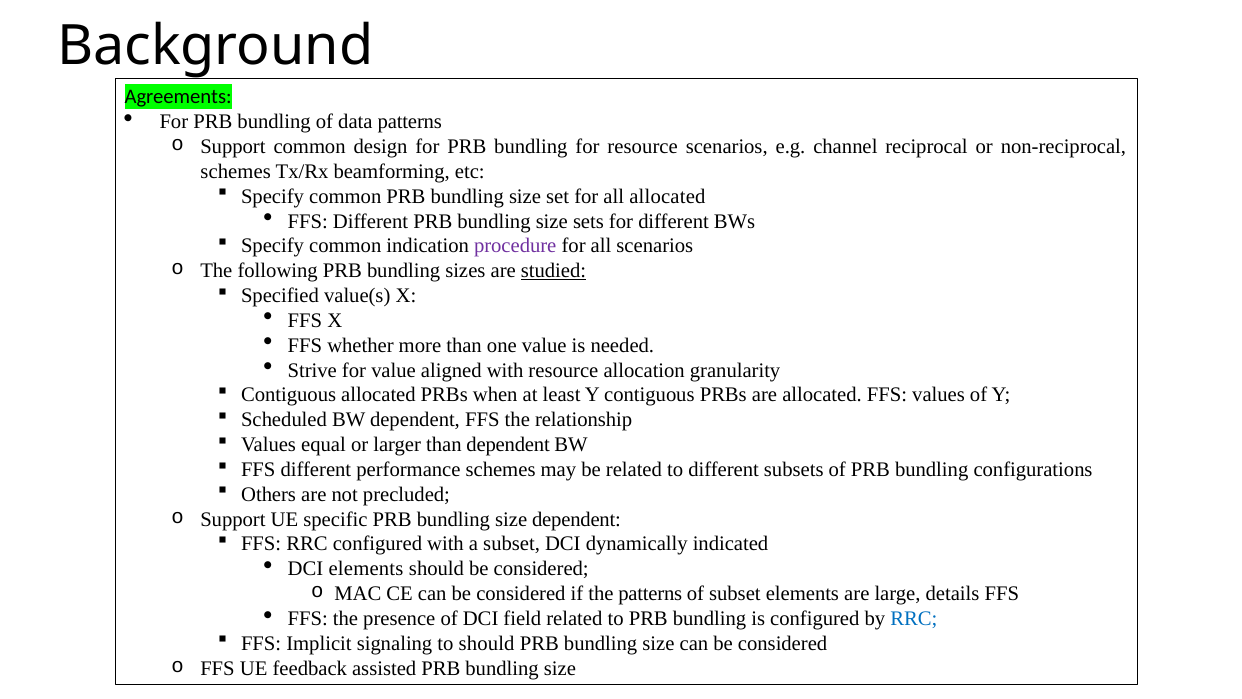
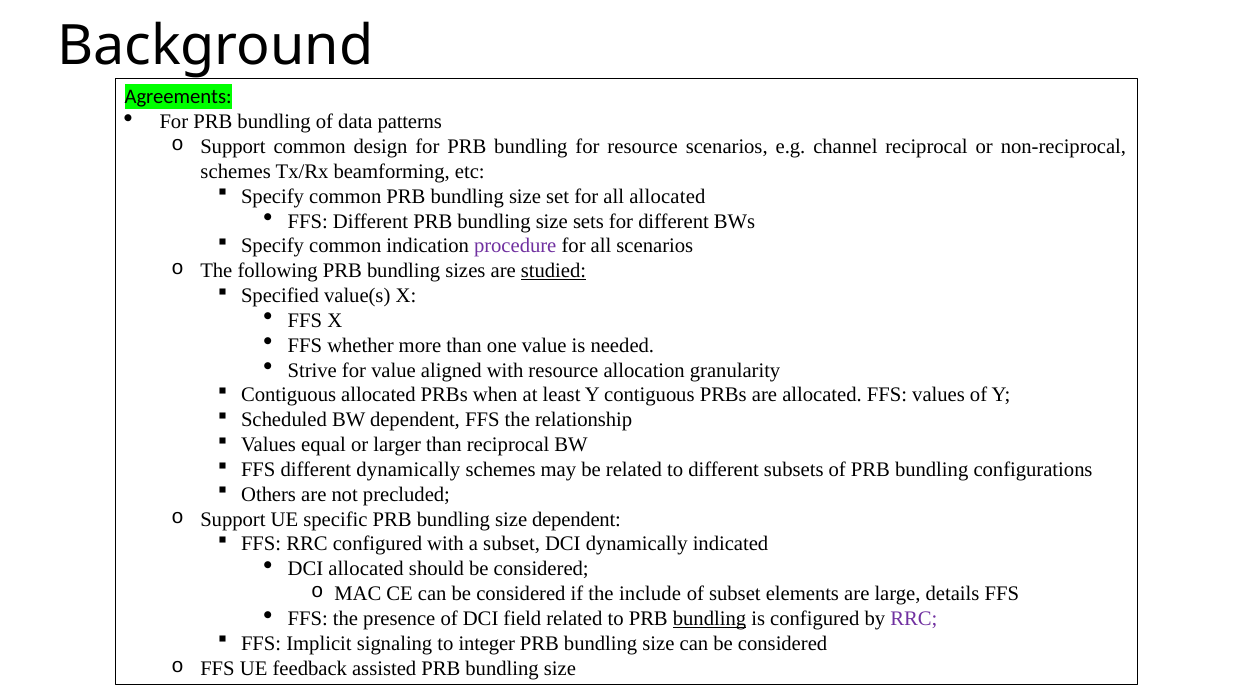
than dependent: dependent -> reciprocal
different performance: performance -> dynamically
DCI elements: elements -> allocated
the patterns: patterns -> include
bundling at (710, 618) underline: none -> present
RRC at (914, 618) colour: blue -> purple
to should: should -> integer
